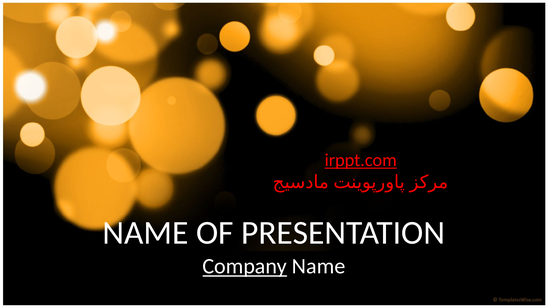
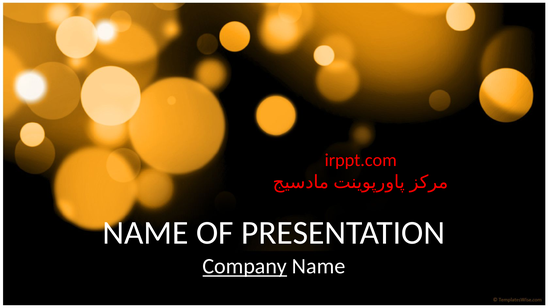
irppt.com underline: present -> none
